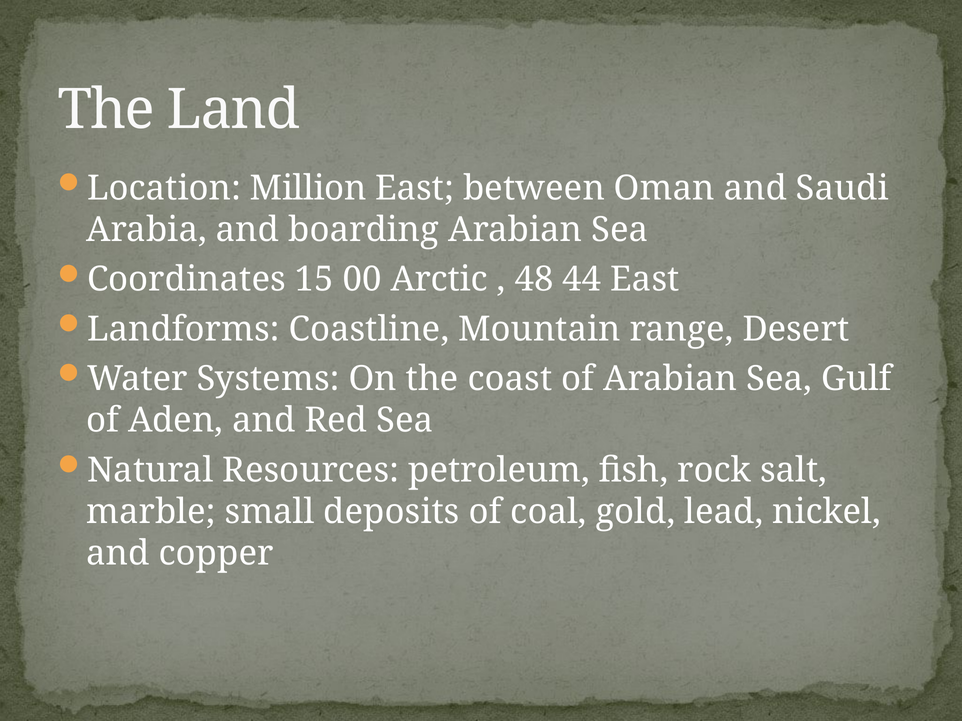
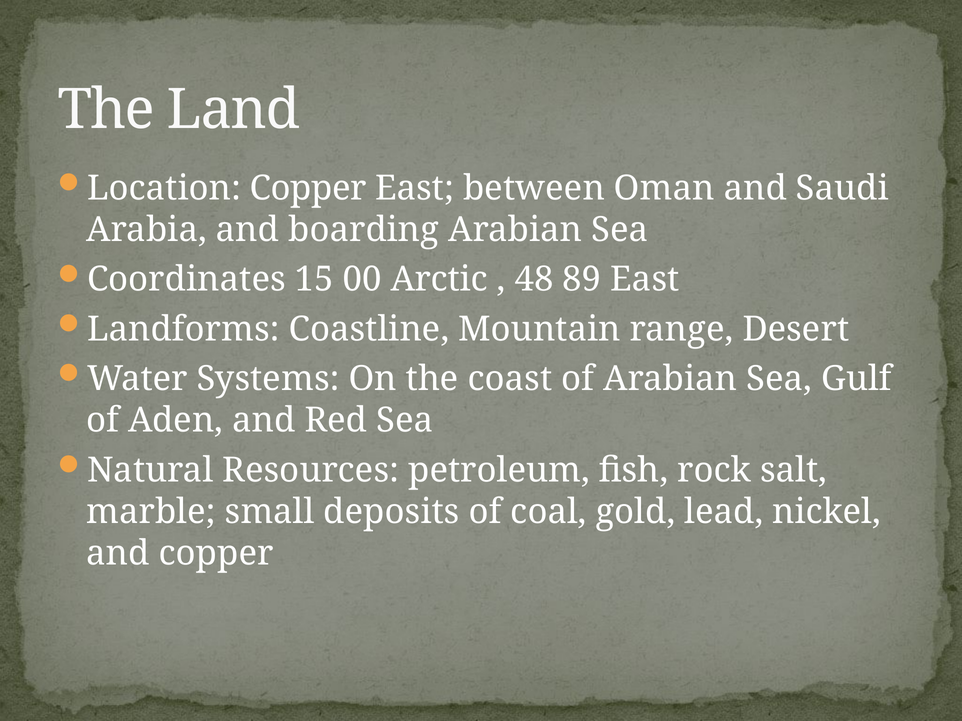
Location Million: Million -> Copper
44: 44 -> 89
